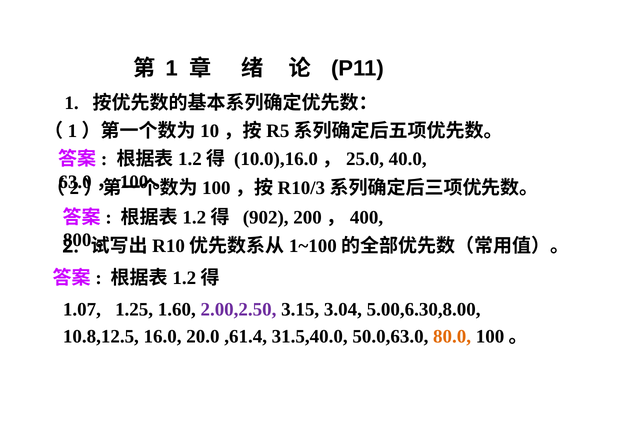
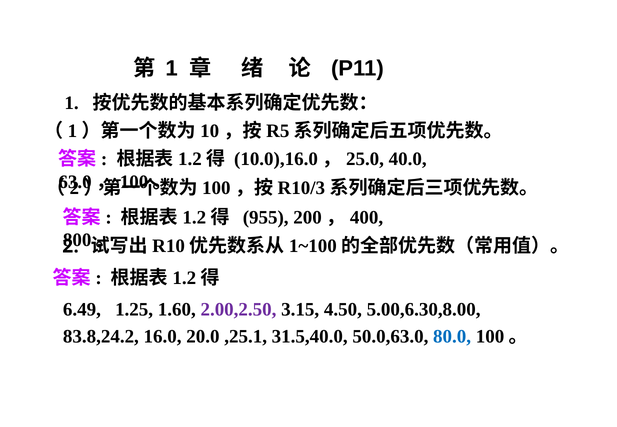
902: 902 -> 955
1.07: 1.07 -> 6.49
3.04: 3.04 -> 4.50
10.8,12.5: 10.8,12.5 -> 83.8,24.2
,61.4: ,61.4 -> ,25.1
80.0 colour: orange -> blue
